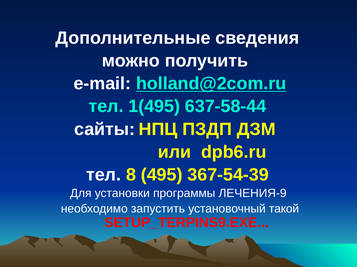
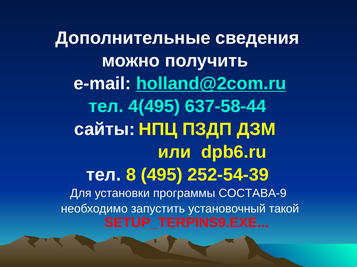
1(495: 1(495 -> 4(495
367-54-39: 367-54-39 -> 252-54-39
ЛЕЧЕНИЯ-9: ЛЕЧЕНИЯ-9 -> СОСТАВА-9
